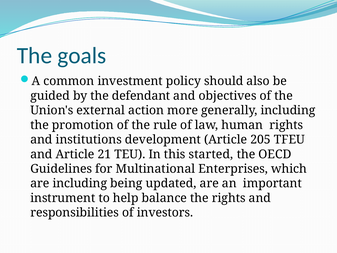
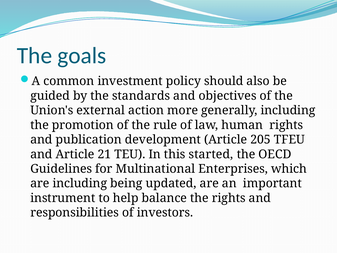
defendant: defendant -> standards
institutions: institutions -> publication
